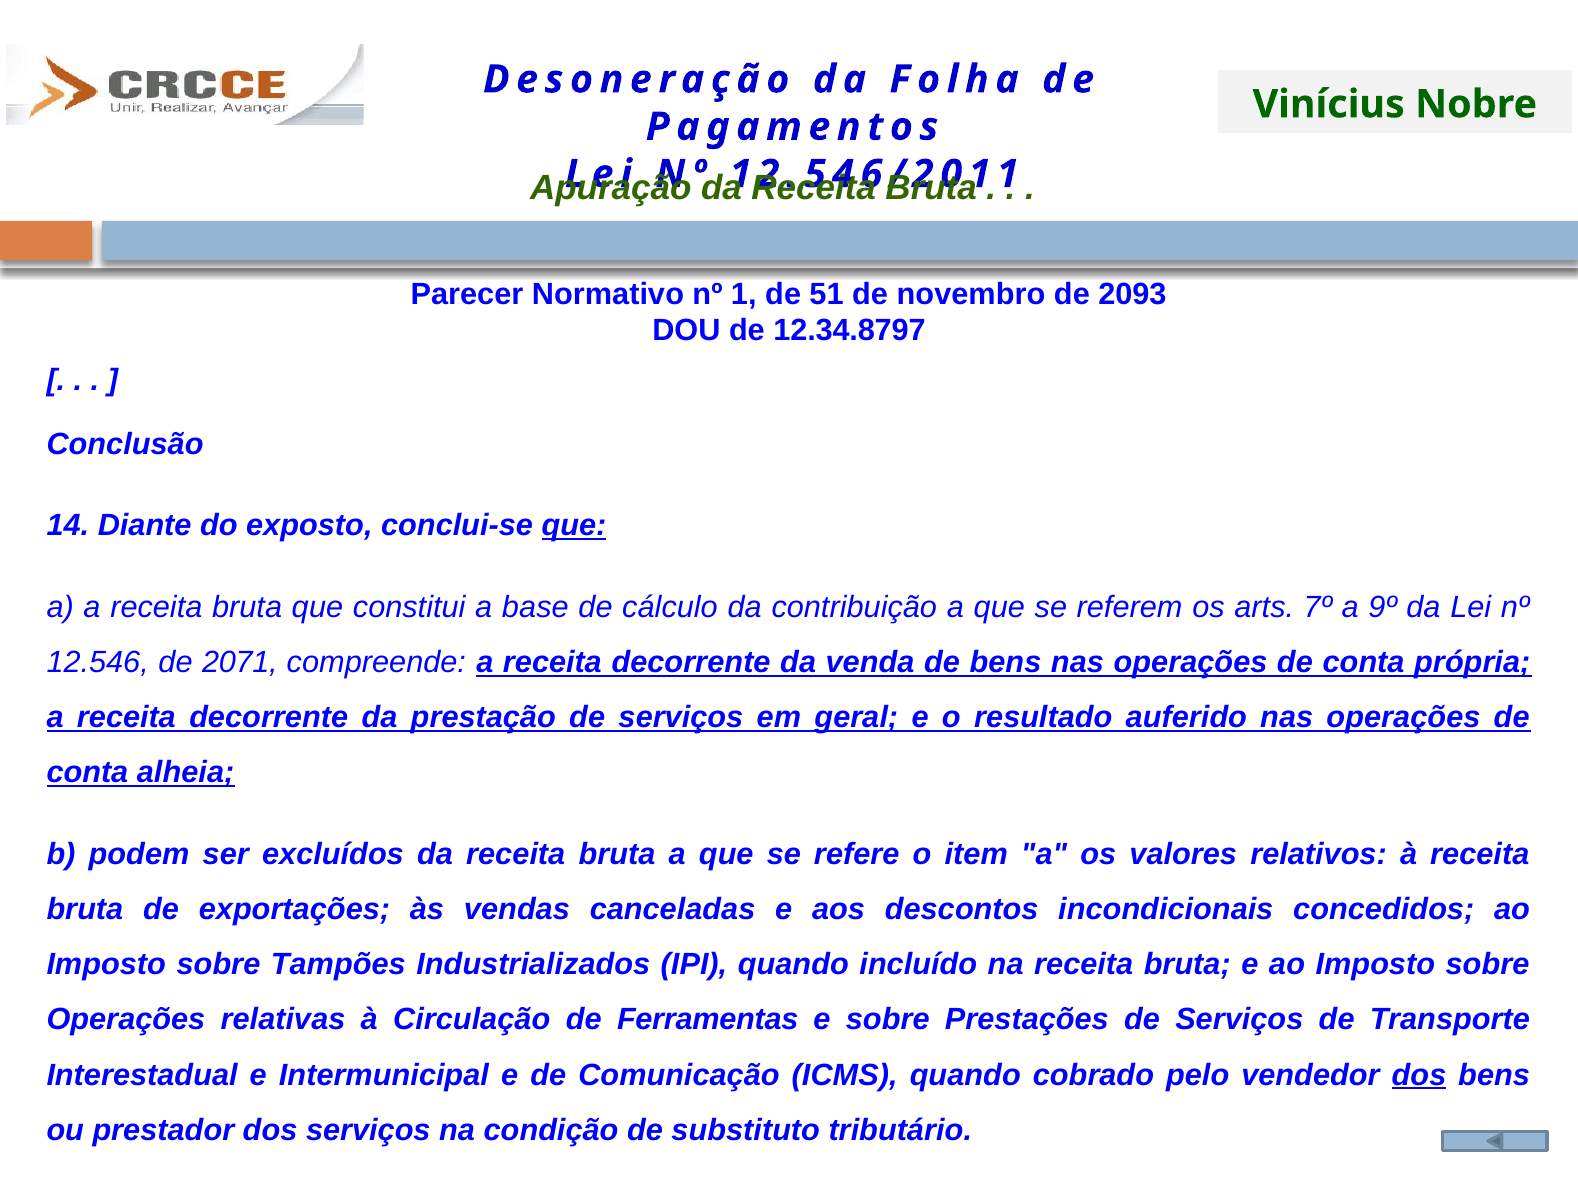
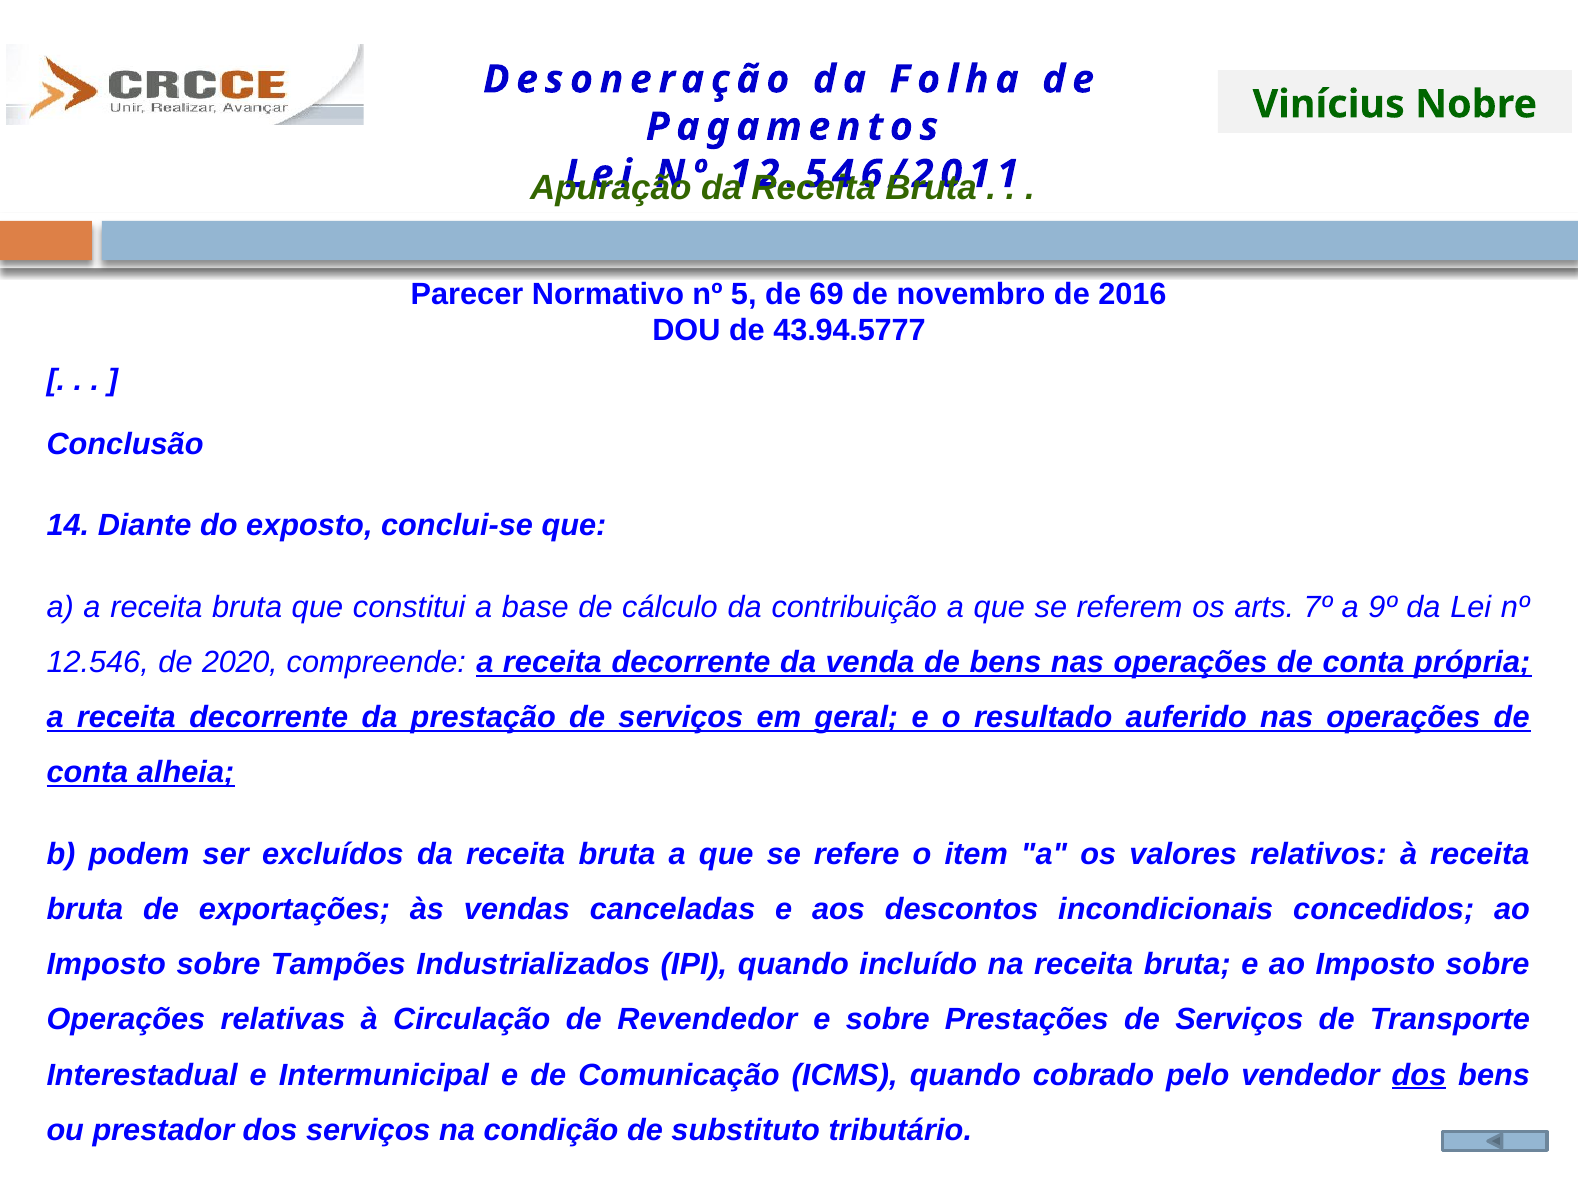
1: 1 -> 5
51: 51 -> 69
2093: 2093 -> 2016
12.34.8797: 12.34.8797 -> 43.94.5777
que at (574, 526) underline: present -> none
2071: 2071 -> 2020
Ferramentas: Ferramentas -> Revendedor
